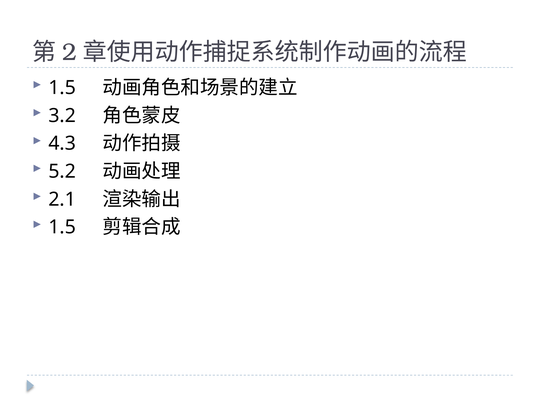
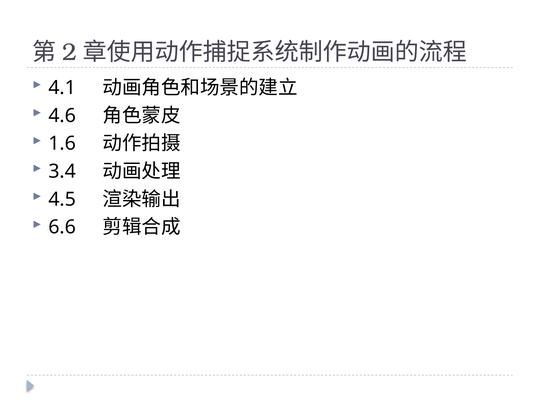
1.5 at (62, 88): 1.5 -> 4.1
3.2: 3.2 -> 4.6
4.3: 4.3 -> 1.6
5.2: 5.2 -> 3.4
2.1: 2.1 -> 4.5
1.5 at (62, 227): 1.5 -> 6.6
